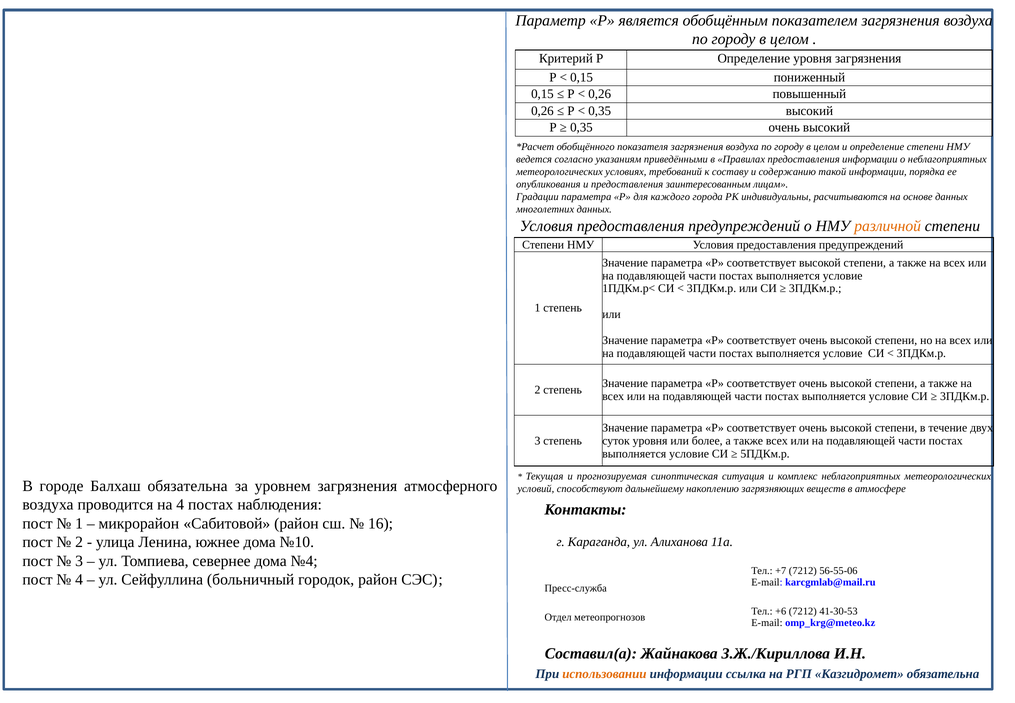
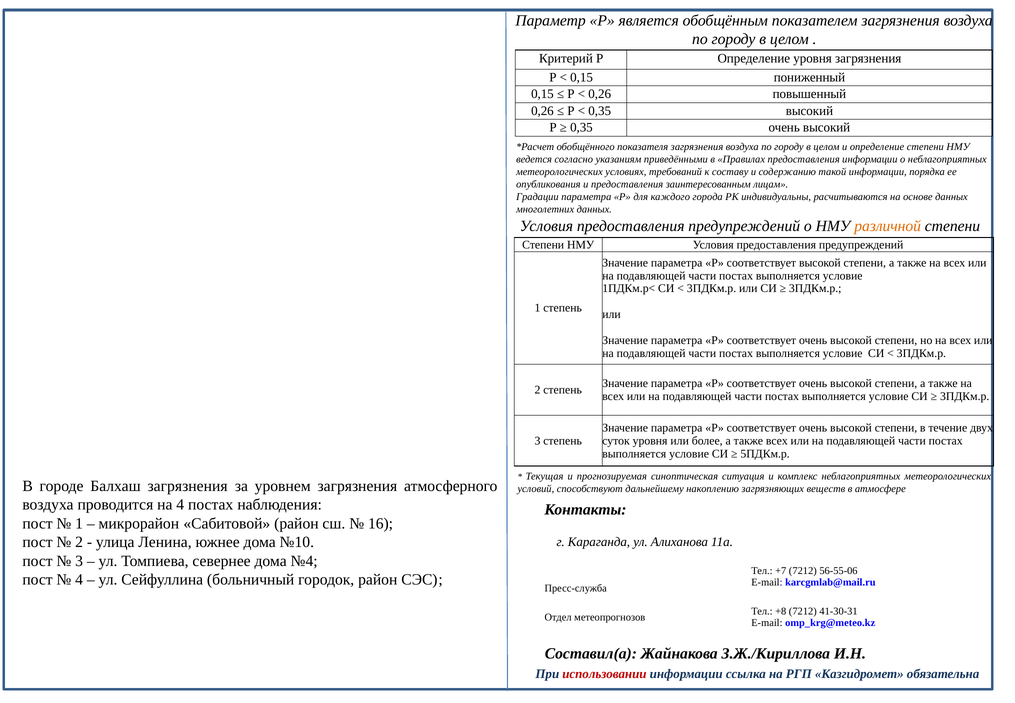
Балхаш обязательна: обязательна -> загрязнения
+6: +6 -> +8
41-30-53: 41-30-53 -> 41-30-31
использовании colour: orange -> red
